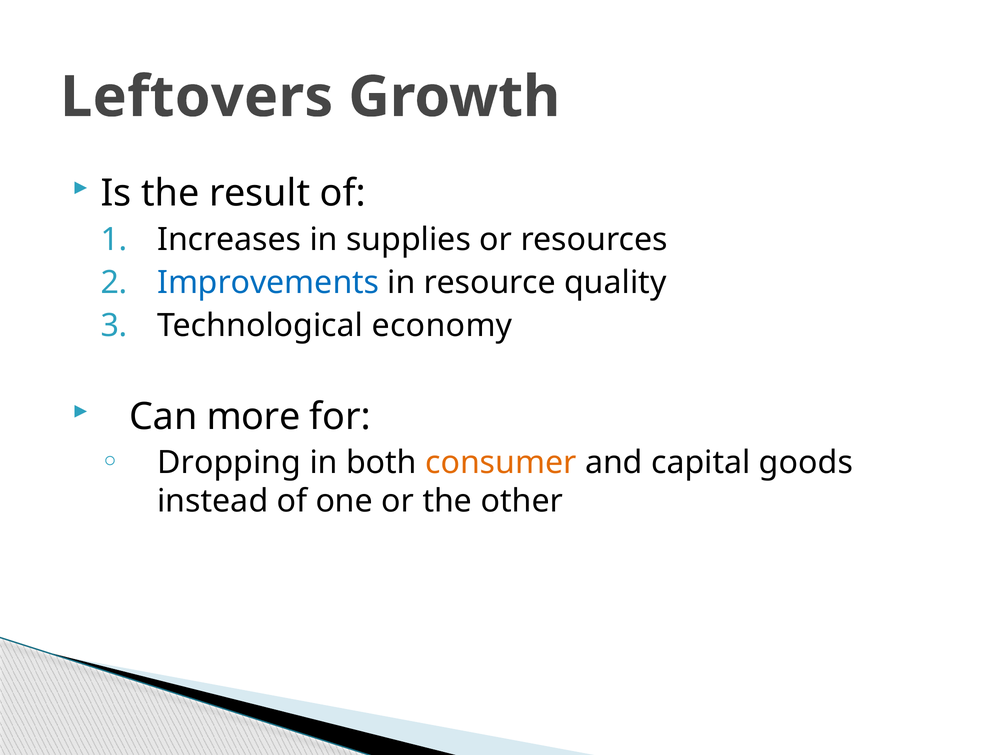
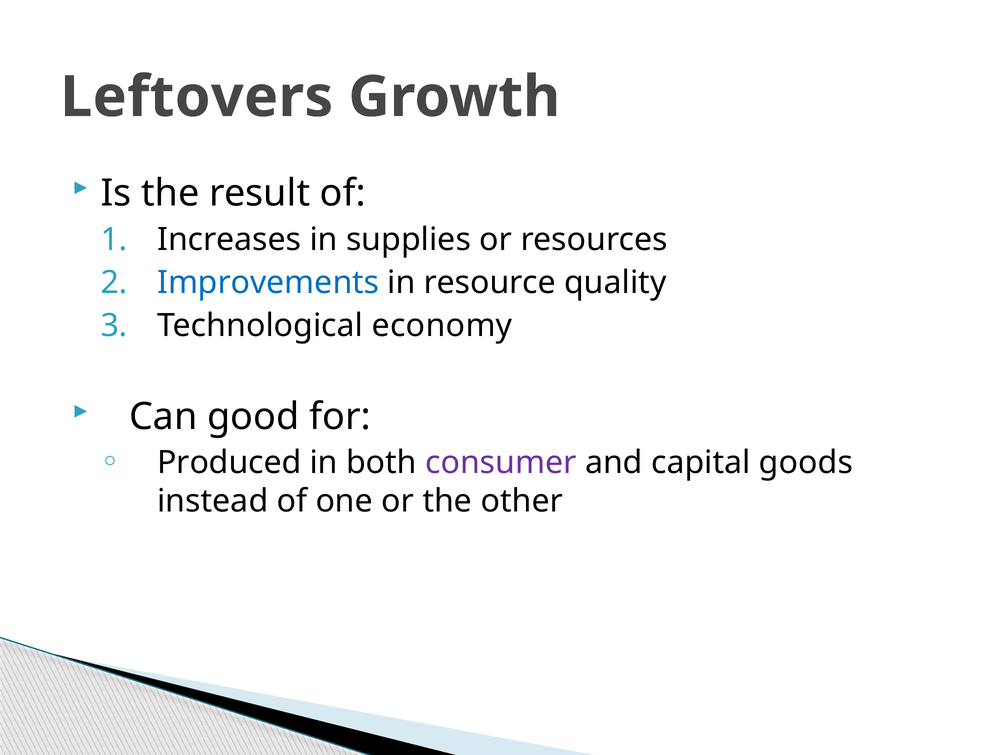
more: more -> good
Dropping: Dropping -> Produced
consumer colour: orange -> purple
